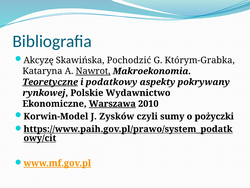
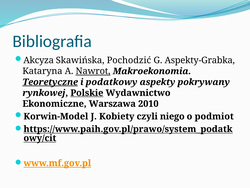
Akcyzę: Akcyzę -> Akcyza
Którym-Grabka: Którym-Grabka -> Aspekty-Grabka
Polskie underline: none -> present
Warszawa underline: present -> none
Zysków: Zysków -> Kobiety
sumy: sumy -> niego
pożyczki: pożyczki -> podmiot
